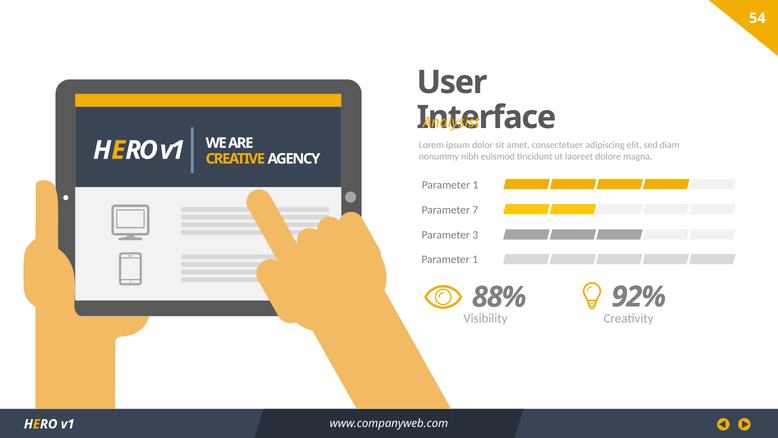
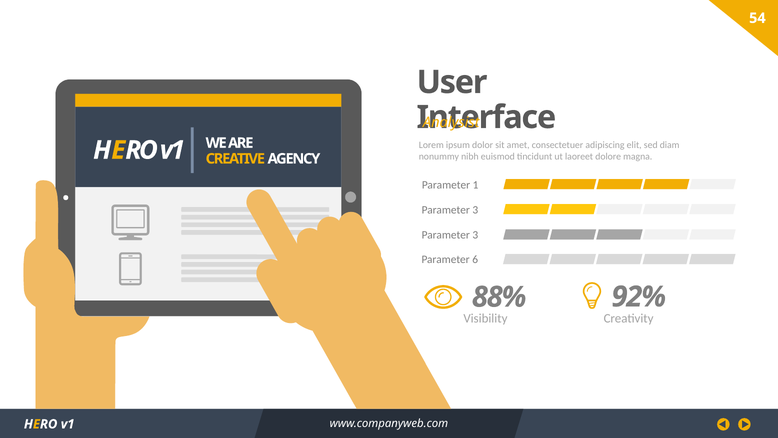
7 at (475, 210): 7 -> 3
1 at (475, 259): 1 -> 6
